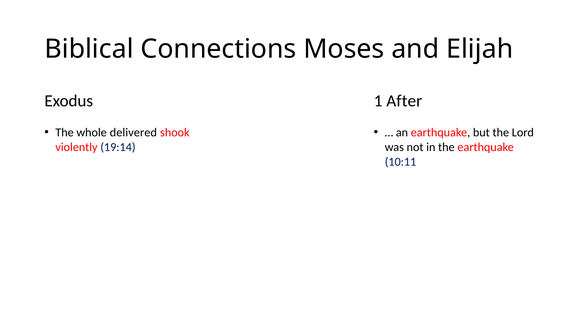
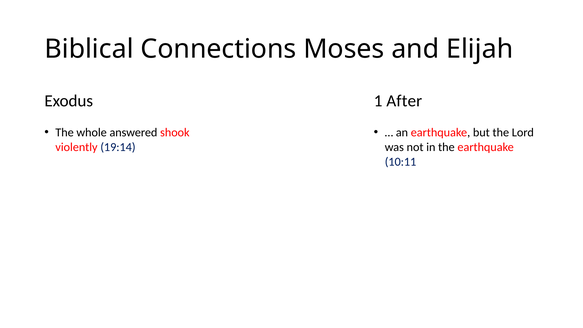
delivered: delivered -> answered
